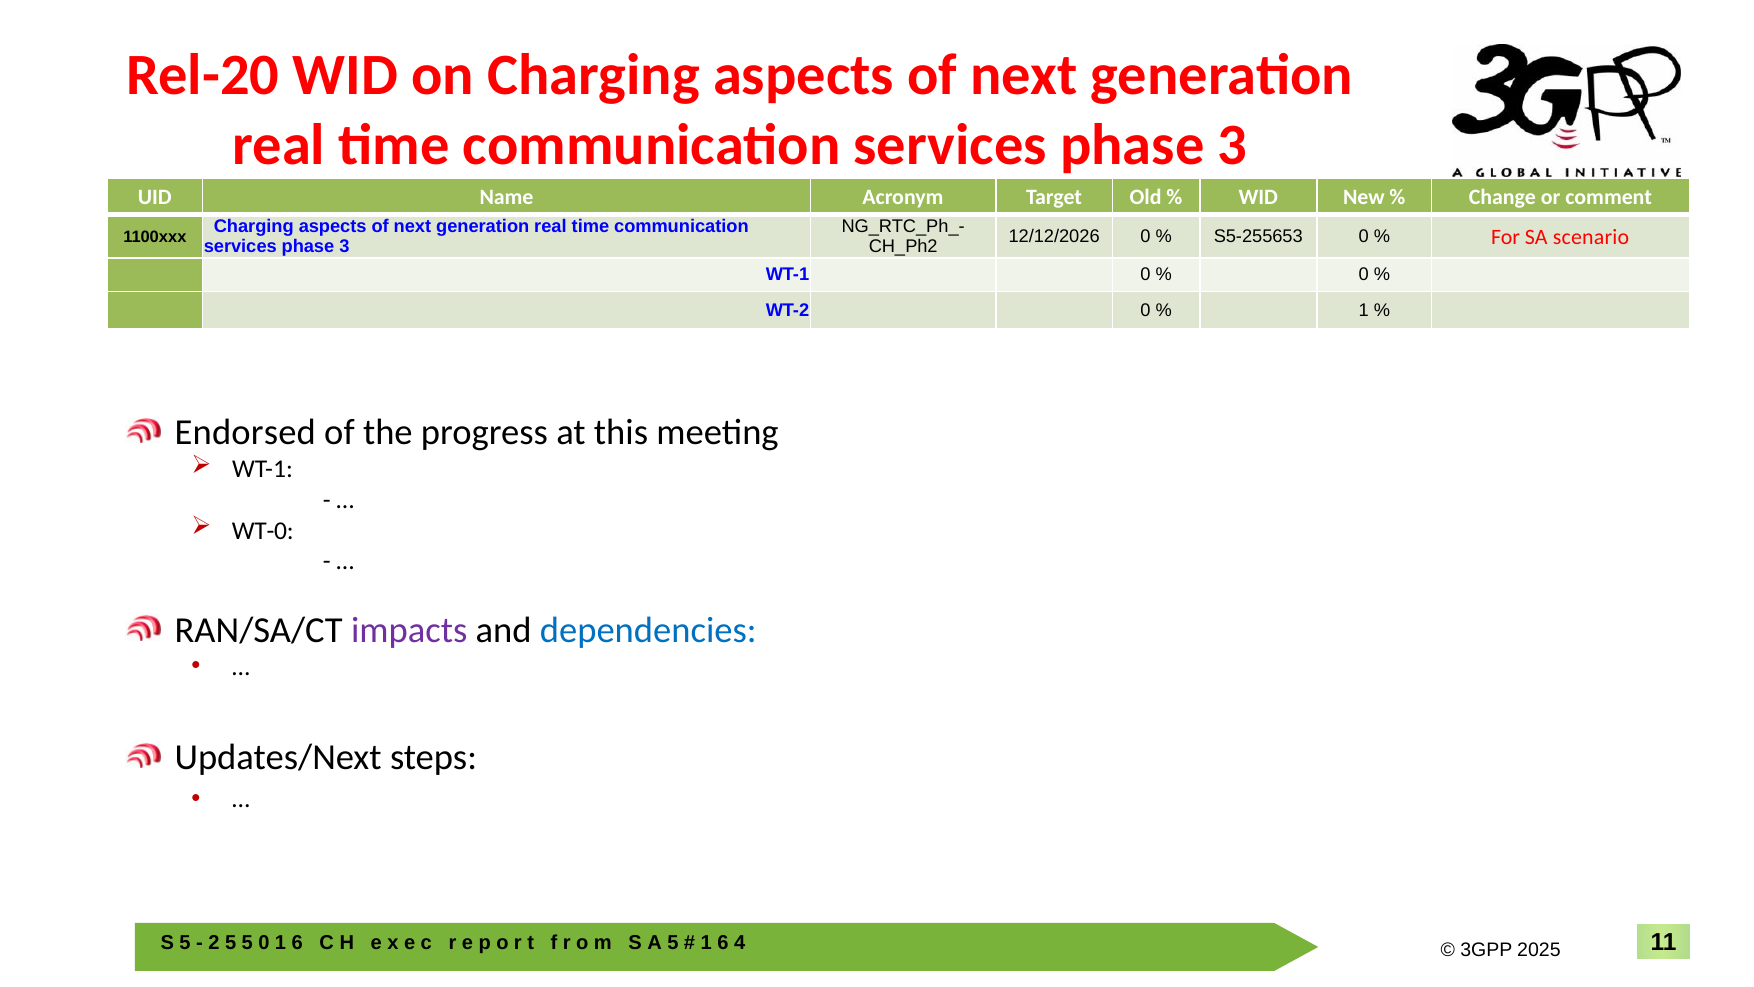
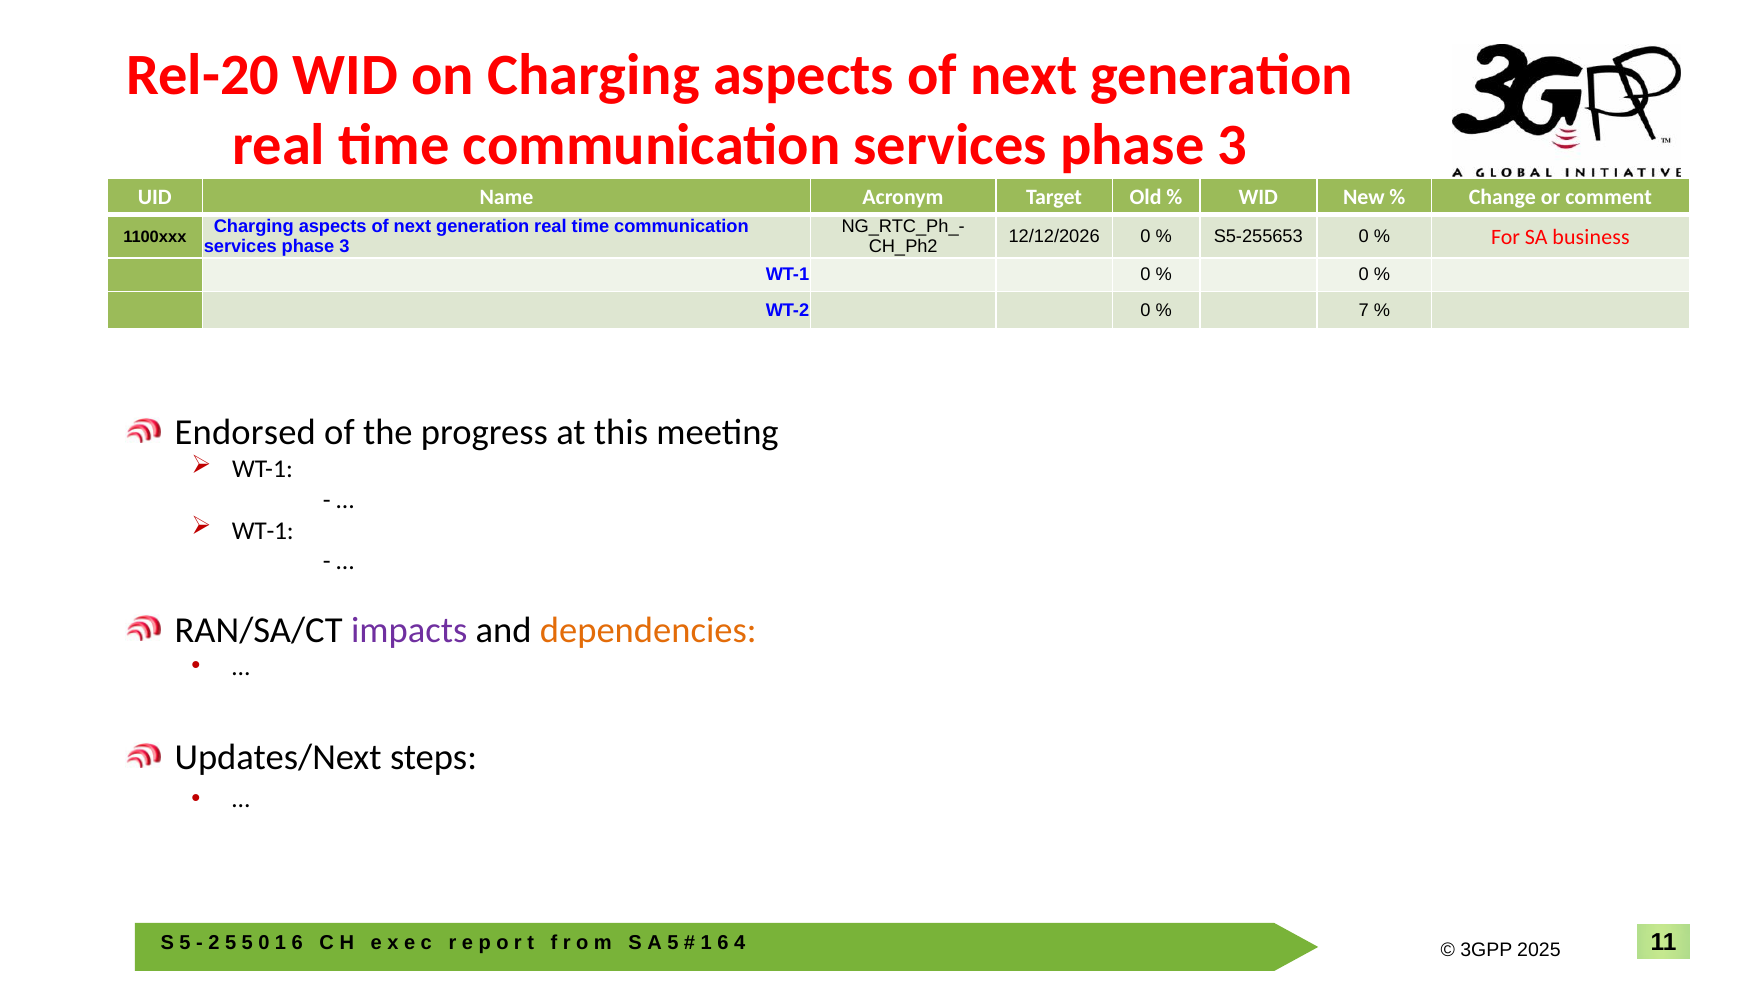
scenario: scenario -> business
1 at (1364, 310): 1 -> 7
WT-0 at (263, 530): WT-0 -> WT-1
dependencies colour: blue -> orange
